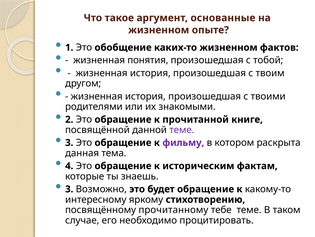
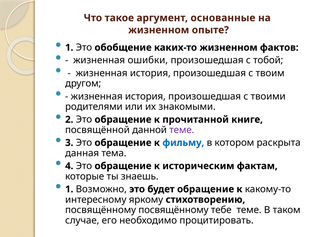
понятия: понятия -> ошибки
фильму colour: purple -> blue
3 at (69, 189): 3 -> 1
посвящённому прочитанному: прочитанному -> посвящённому
